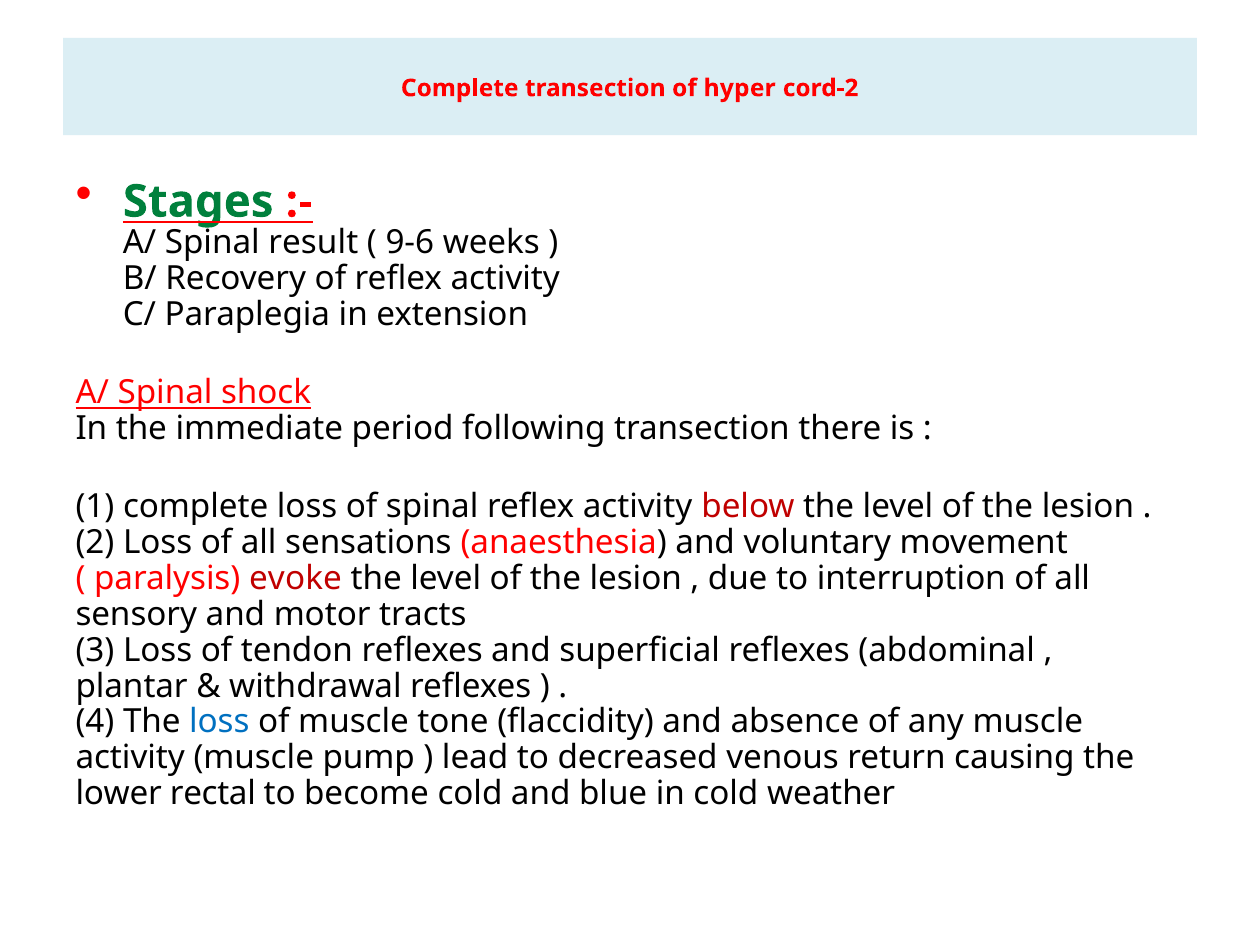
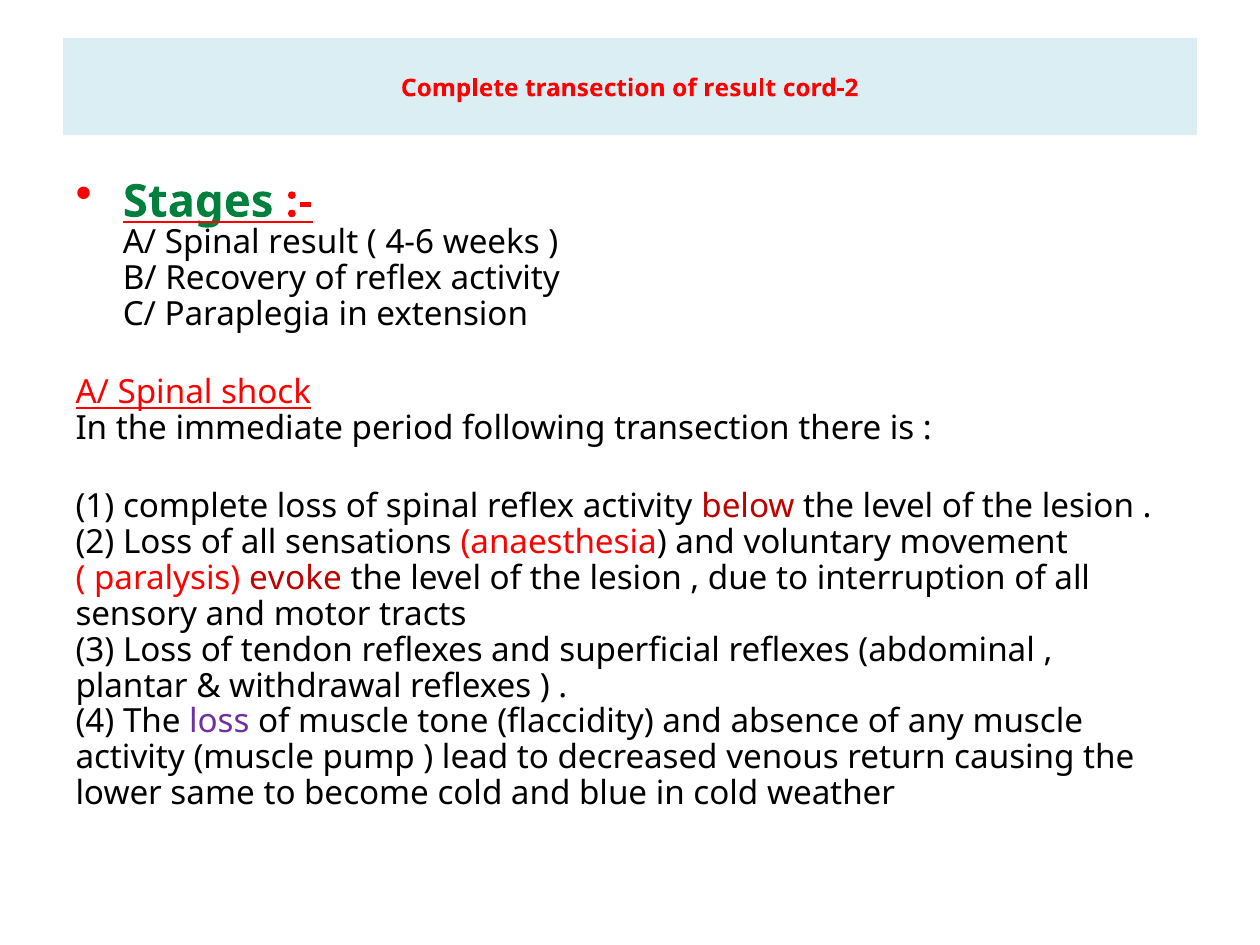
of hyper: hyper -> result
9-6: 9-6 -> 4-6
loss at (219, 722) colour: blue -> purple
rectal: rectal -> same
